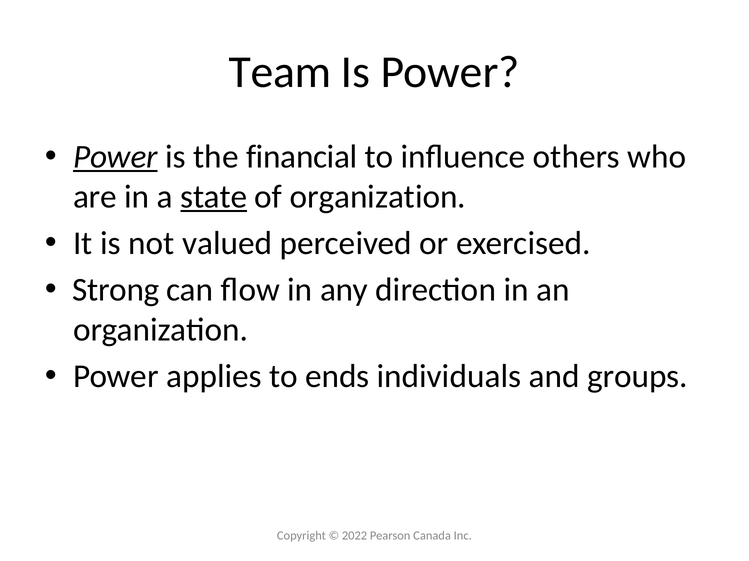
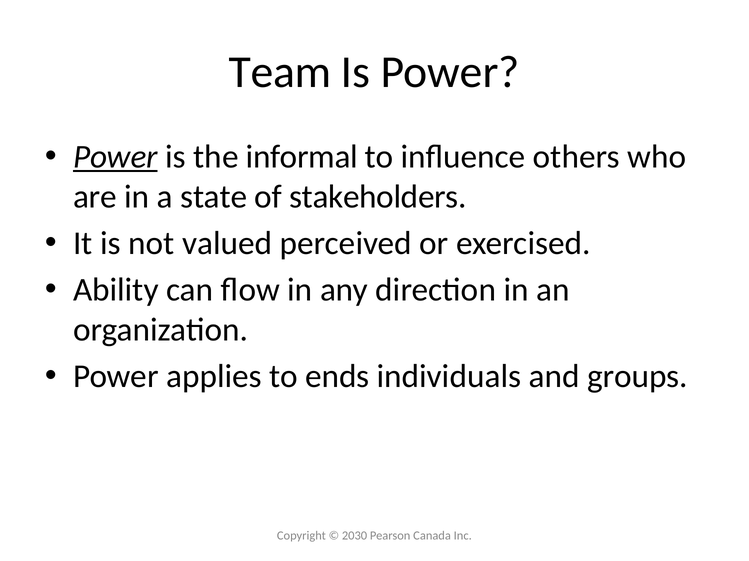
financial: financial -> informal
state underline: present -> none
of organization: organization -> stakeholders
Strong: Strong -> Ability
2022: 2022 -> 2030
